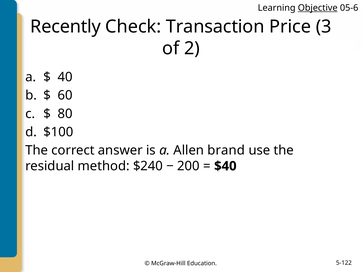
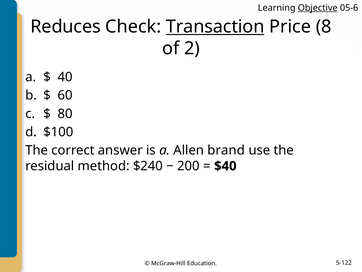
Recently: Recently -> Reduces
Transaction underline: none -> present
3: 3 -> 8
